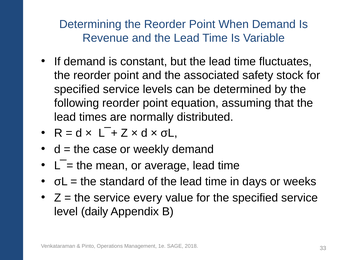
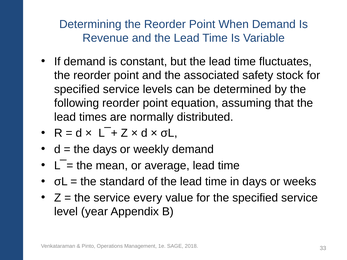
the case: case -> days
daily: daily -> year
